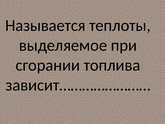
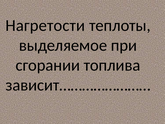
Называется: Называется -> Нагретости
